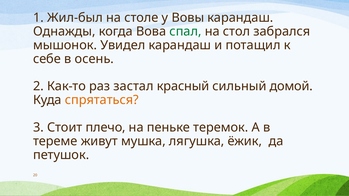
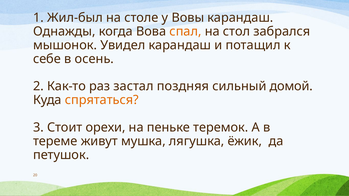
спал colour: green -> orange
красный: красный -> поздняя
плечо: плечо -> орехи
